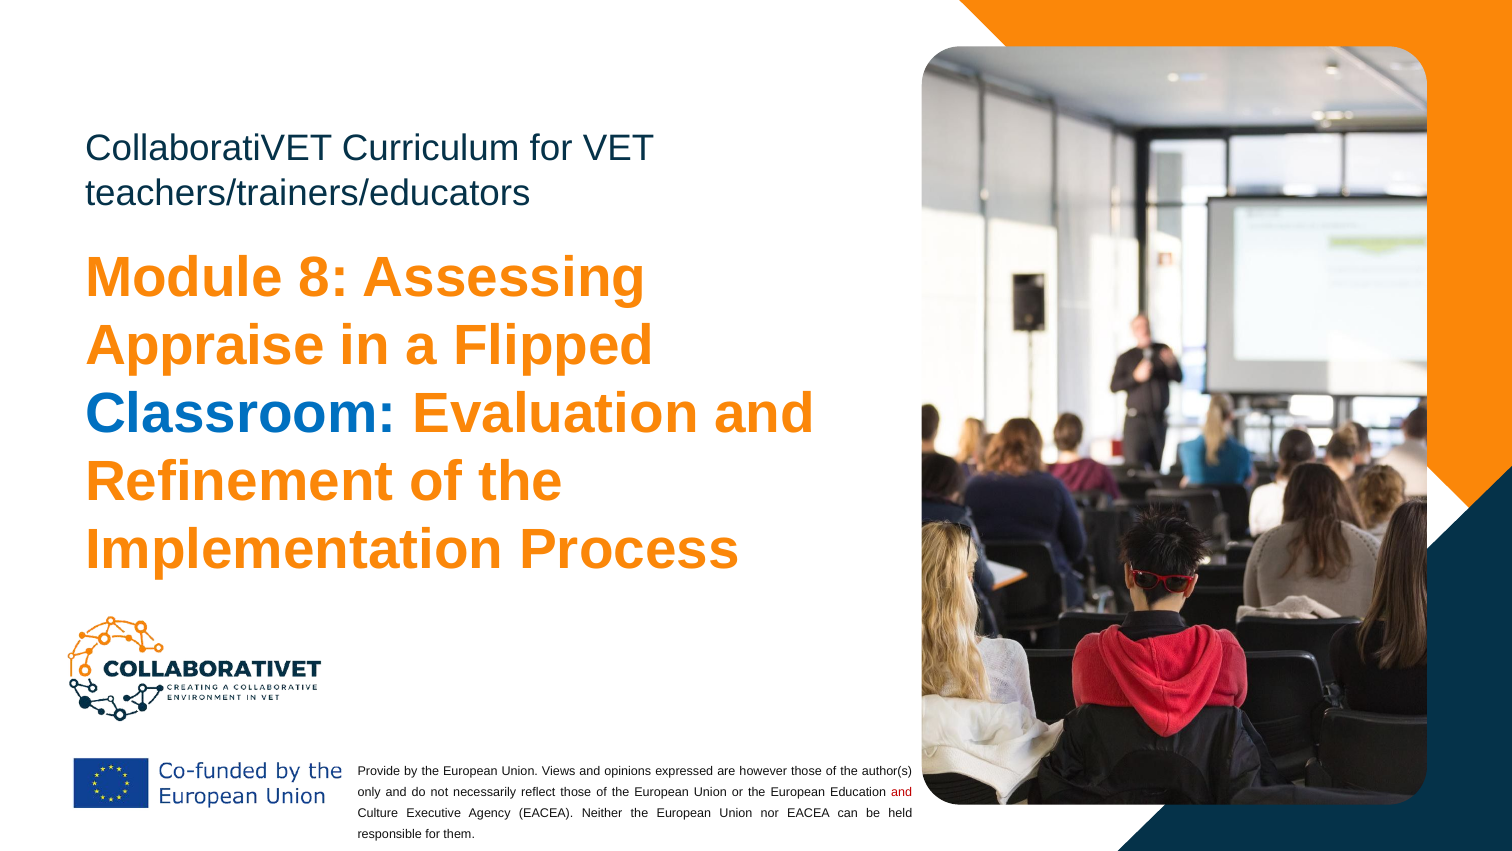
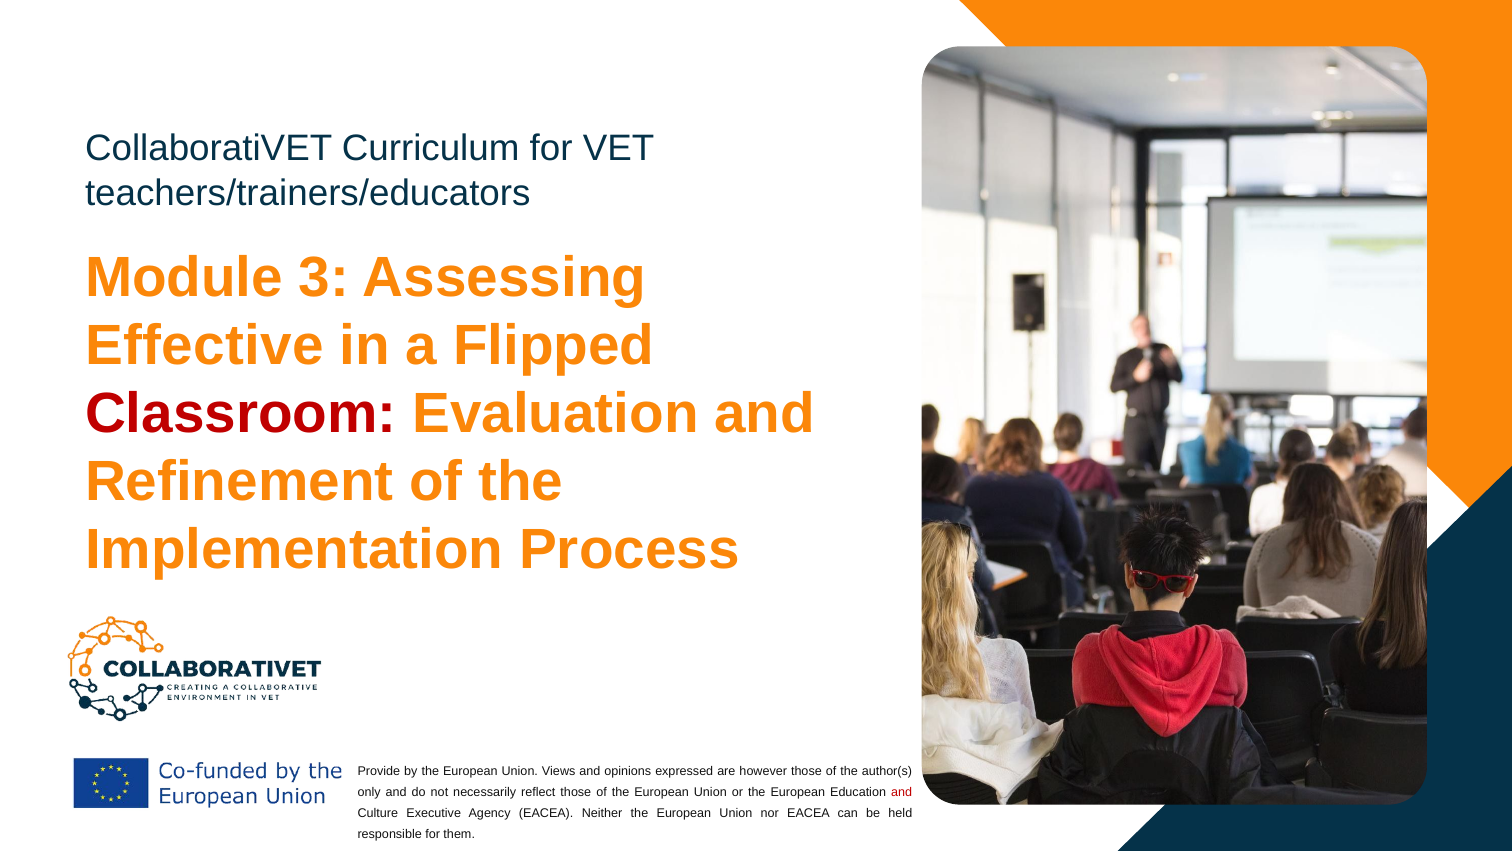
8: 8 -> 3
Appraise: Appraise -> Effective
Classroom colour: blue -> red
